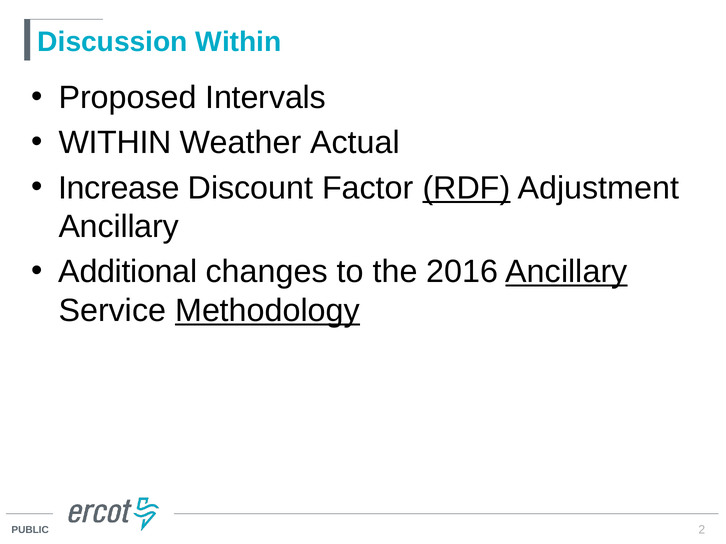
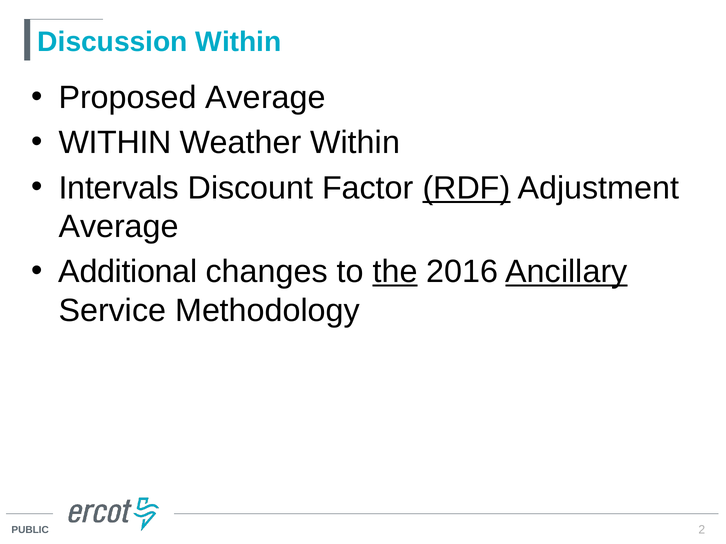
Proposed Intervals: Intervals -> Average
Weather Actual: Actual -> Within
Increase: Increase -> Intervals
Ancillary at (119, 227): Ancillary -> Average
the underline: none -> present
Methodology underline: present -> none
